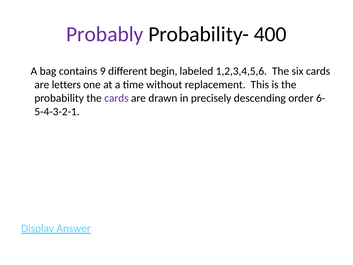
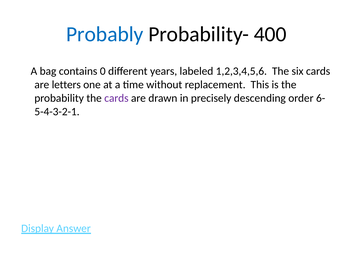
Probably colour: purple -> blue
9: 9 -> 0
begin: begin -> years
